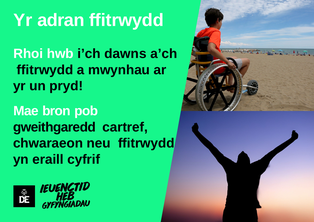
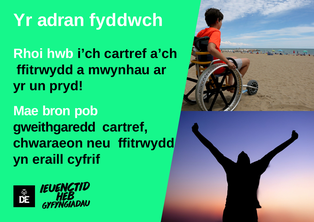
adran fﬁtrwydd: fﬁtrwydd -> fyddwch
i’ch dawns: dawns -> cartref
